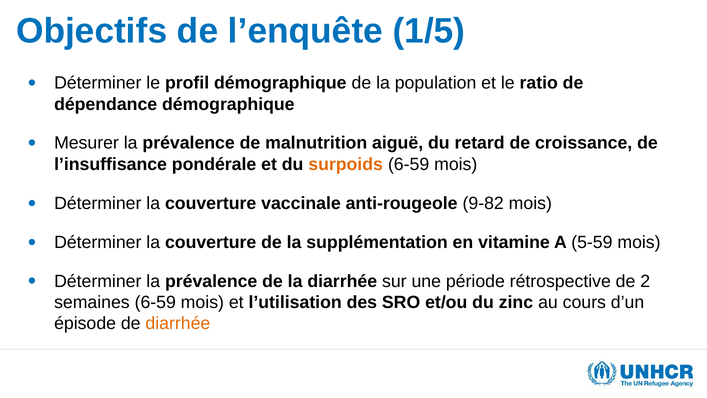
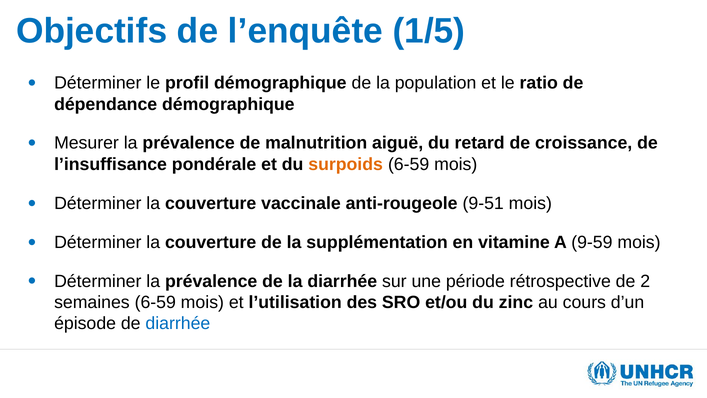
9-82: 9-82 -> 9-51
5-59: 5-59 -> 9-59
diarrhée at (178, 323) colour: orange -> blue
